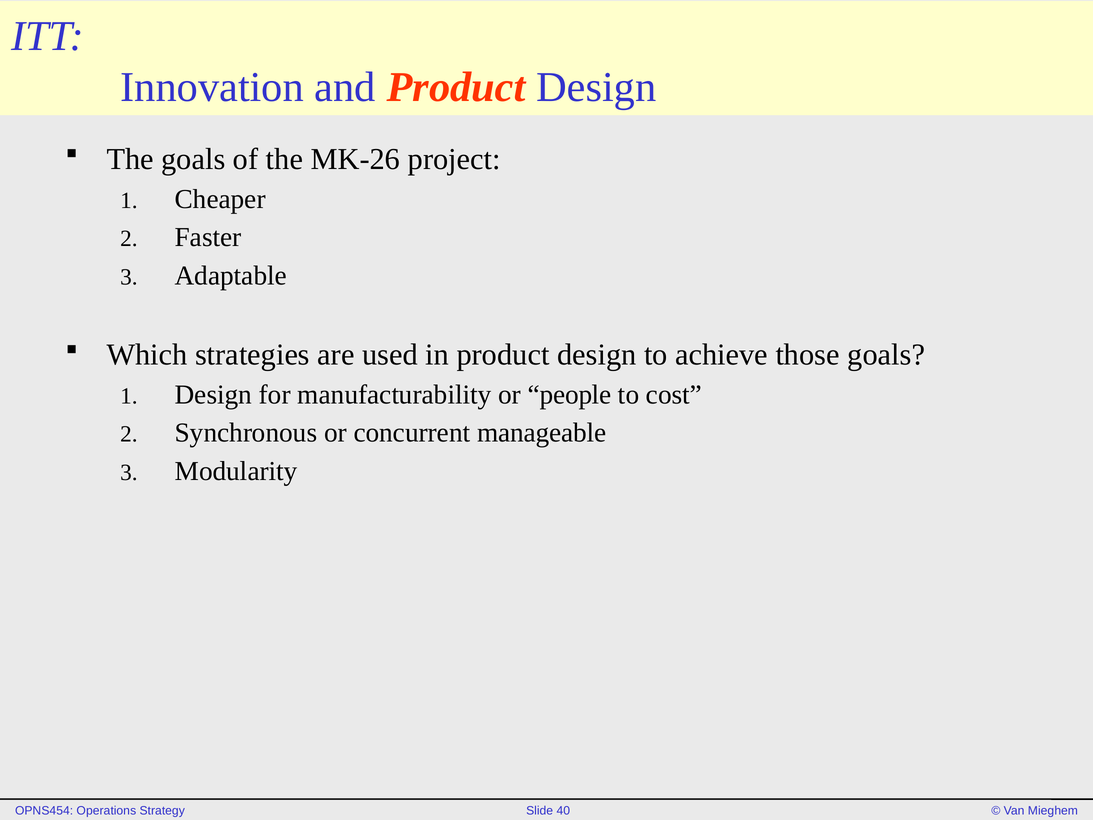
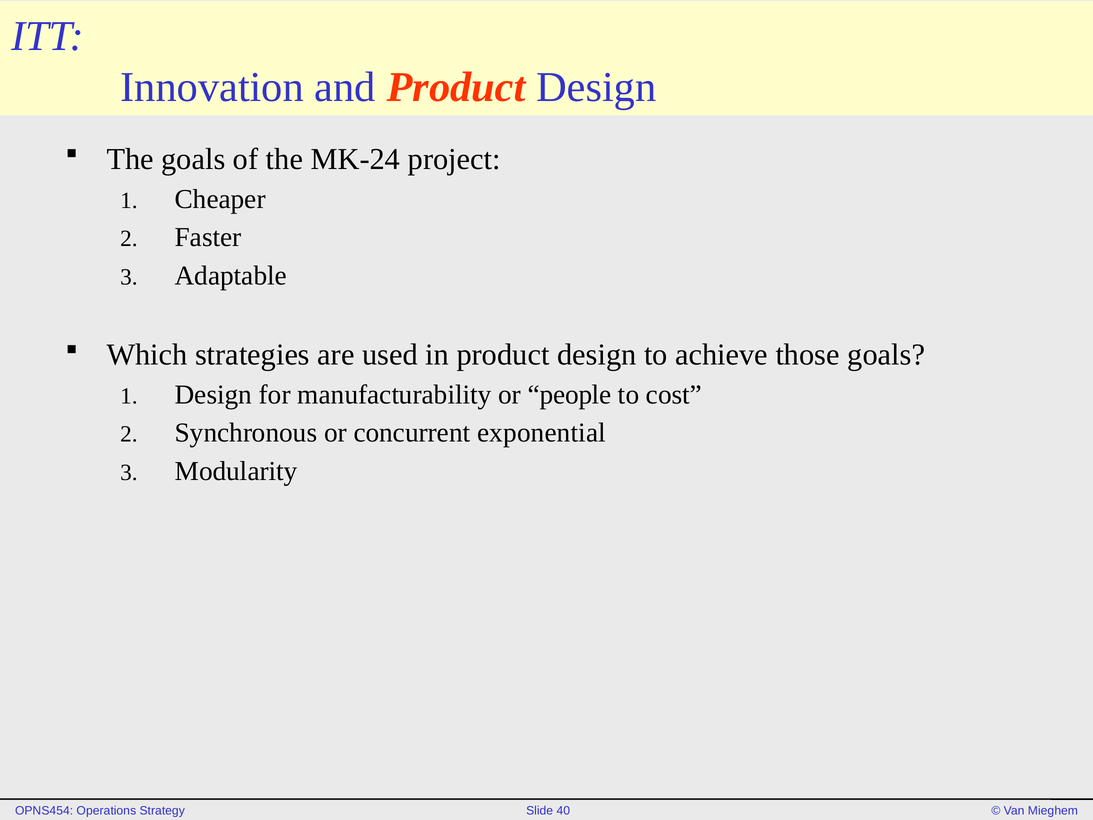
MK-26: MK-26 -> MK-24
manageable: manageable -> exponential
